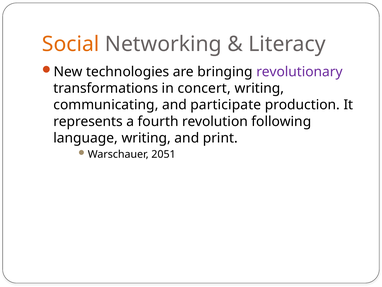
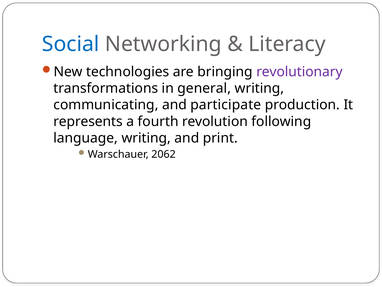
Social colour: orange -> blue
concert: concert -> general
2051: 2051 -> 2062
